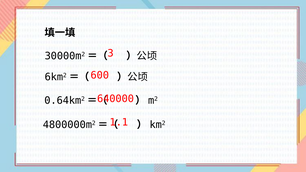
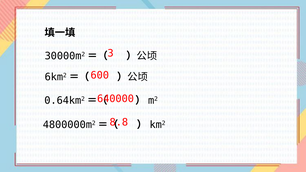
1.1: 1.1 -> 8.8
